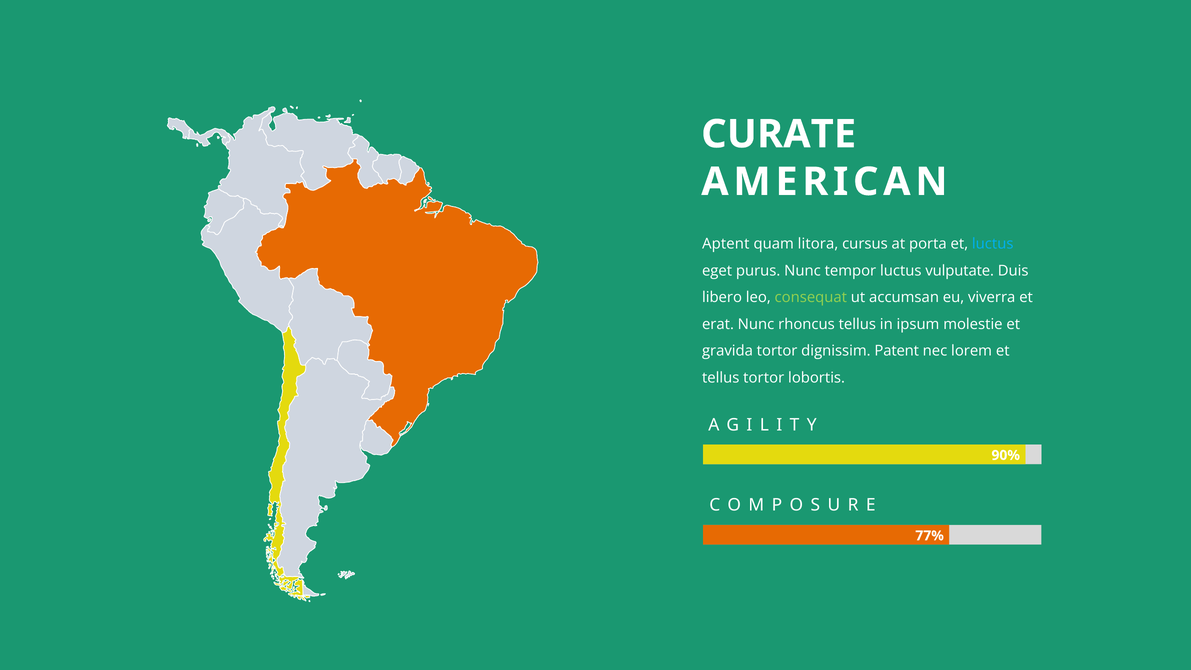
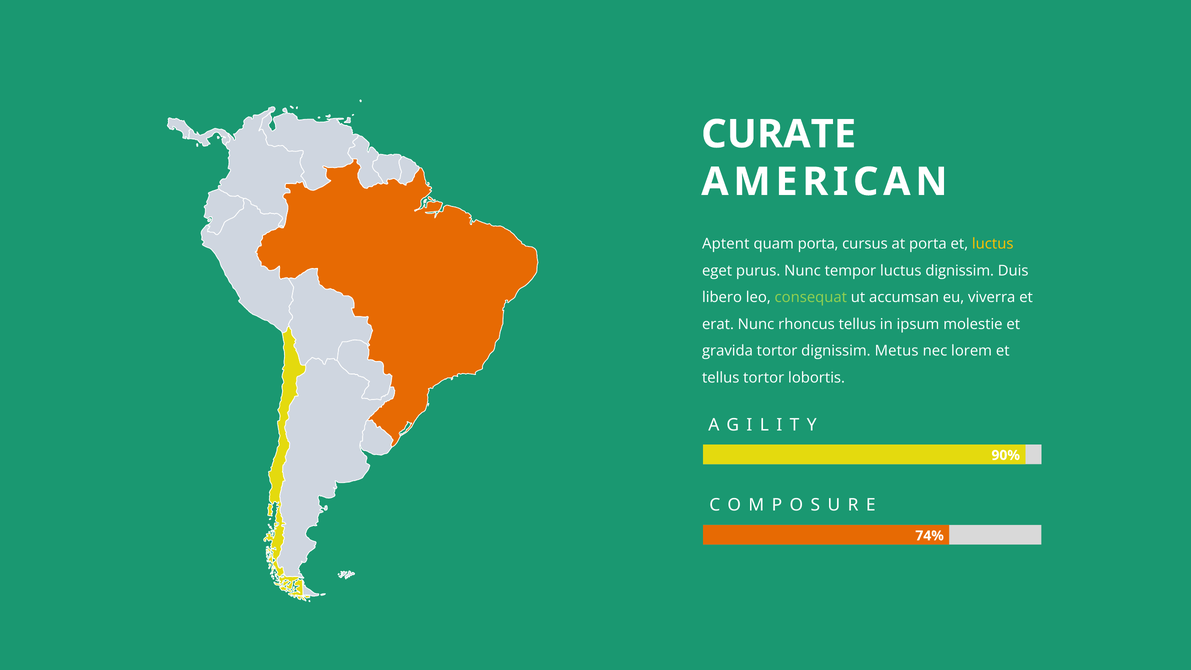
quam litora: litora -> porta
luctus at (993, 244) colour: light blue -> yellow
luctus vulputate: vulputate -> dignissim
Patent: Patent -> Metus
77%: 77% -> 74%
